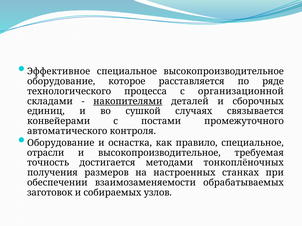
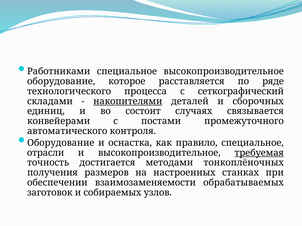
Эффективное: Эффективное -> Работниками
организационной: организационной -> сеткографический
сушкой: сушкой -> состоит
требуемая underline: none -> present
